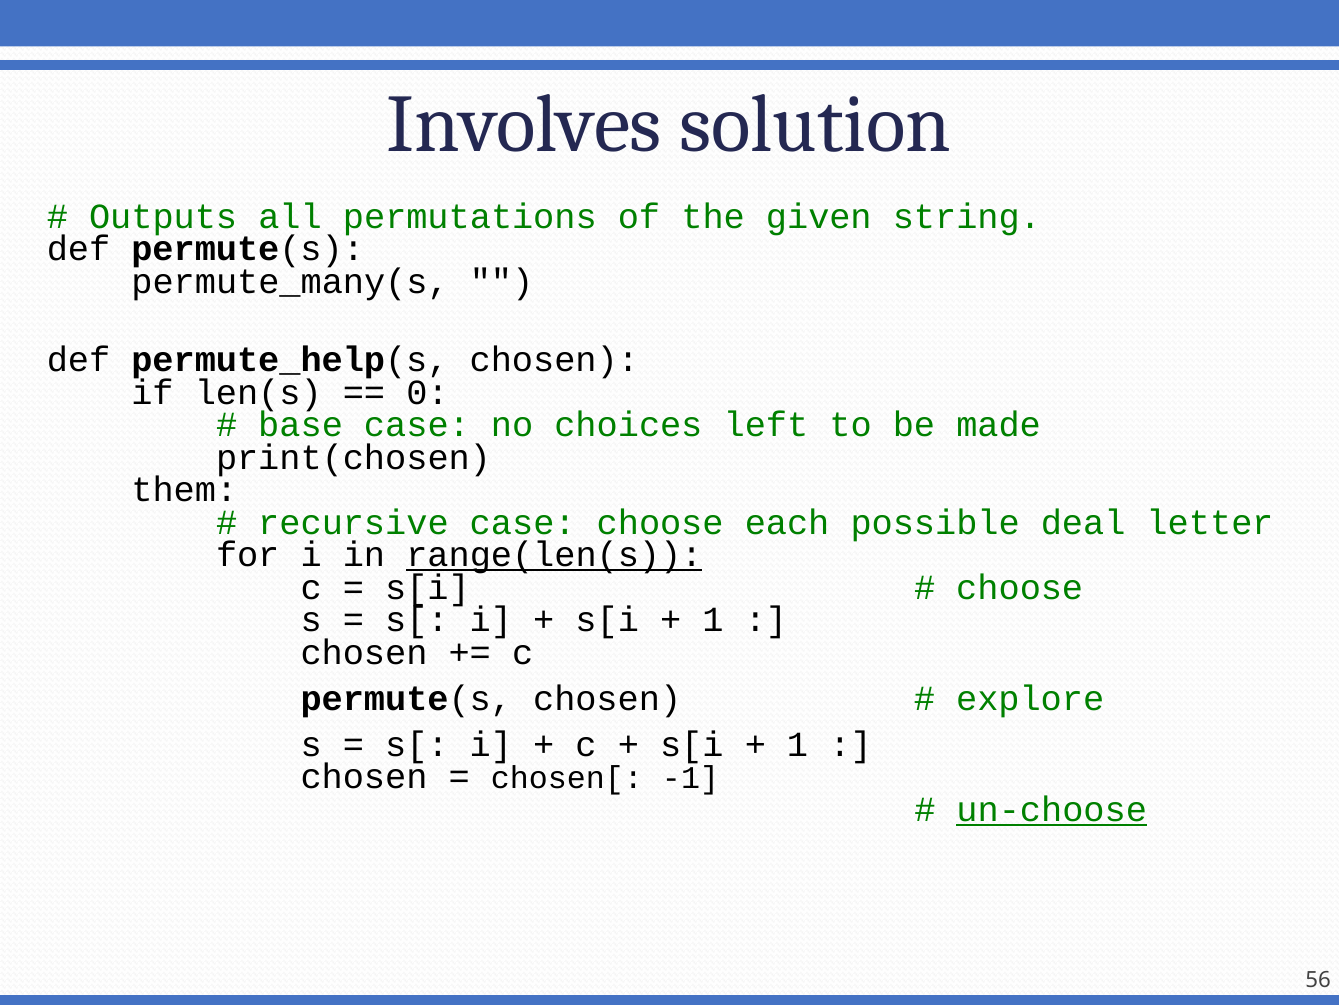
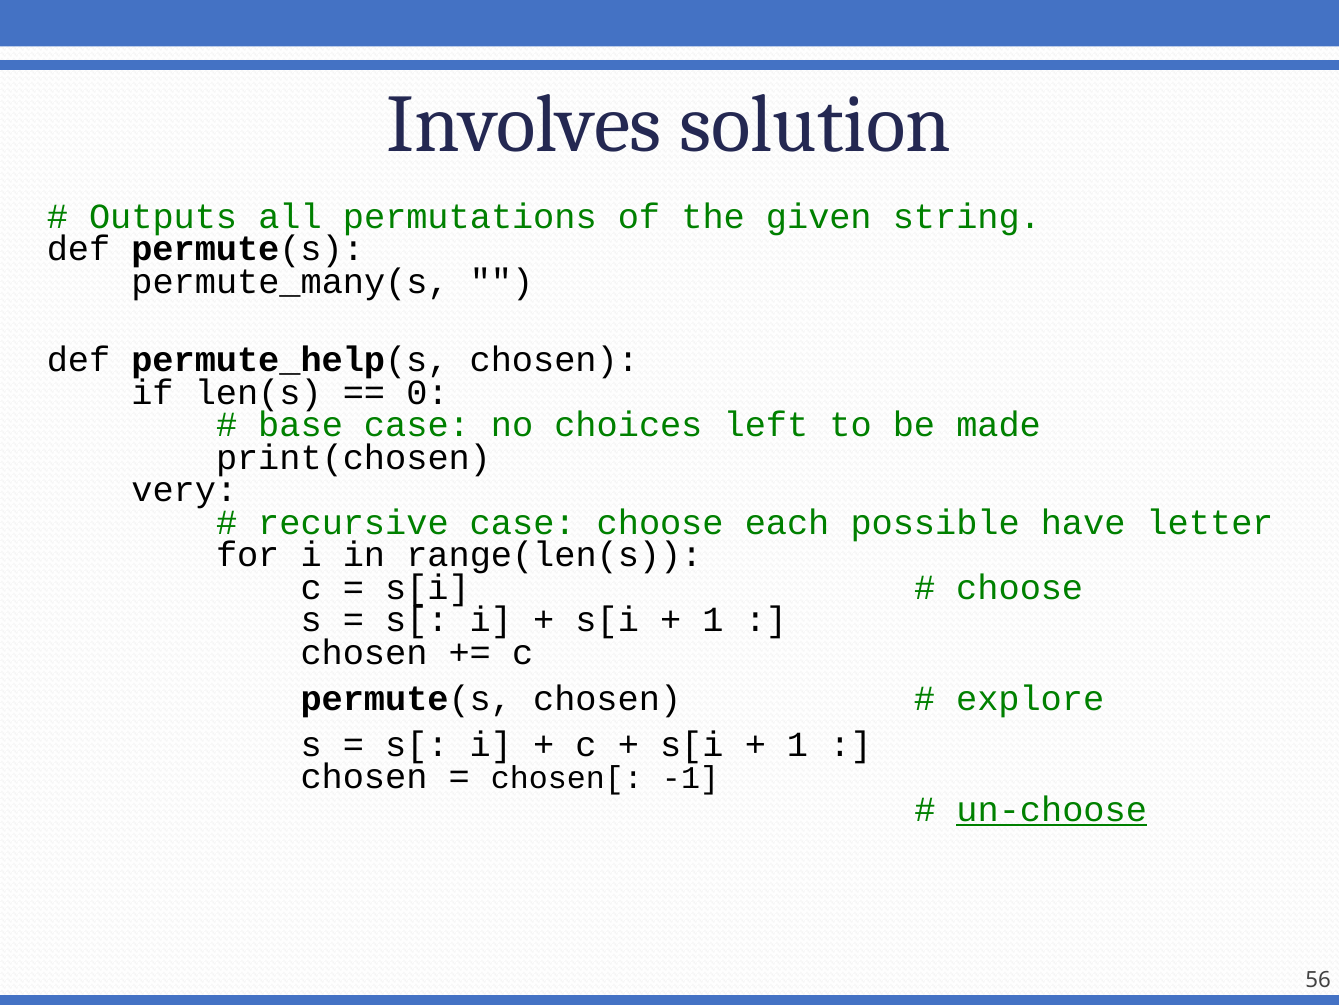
them: them -> very
deal: deal -> have
range(len(s underline: present -> none
